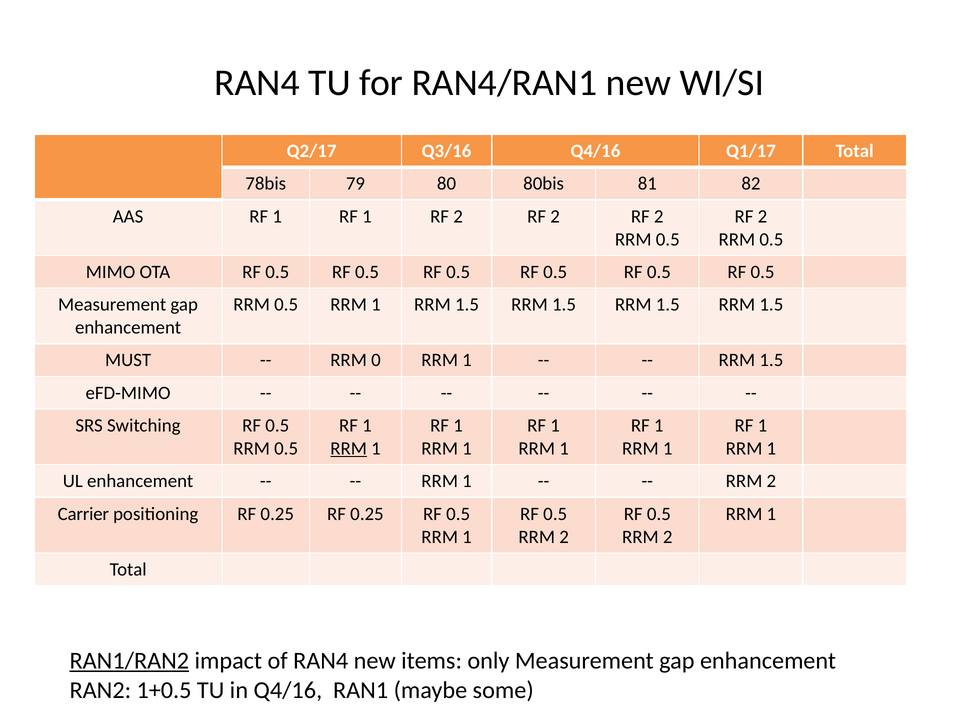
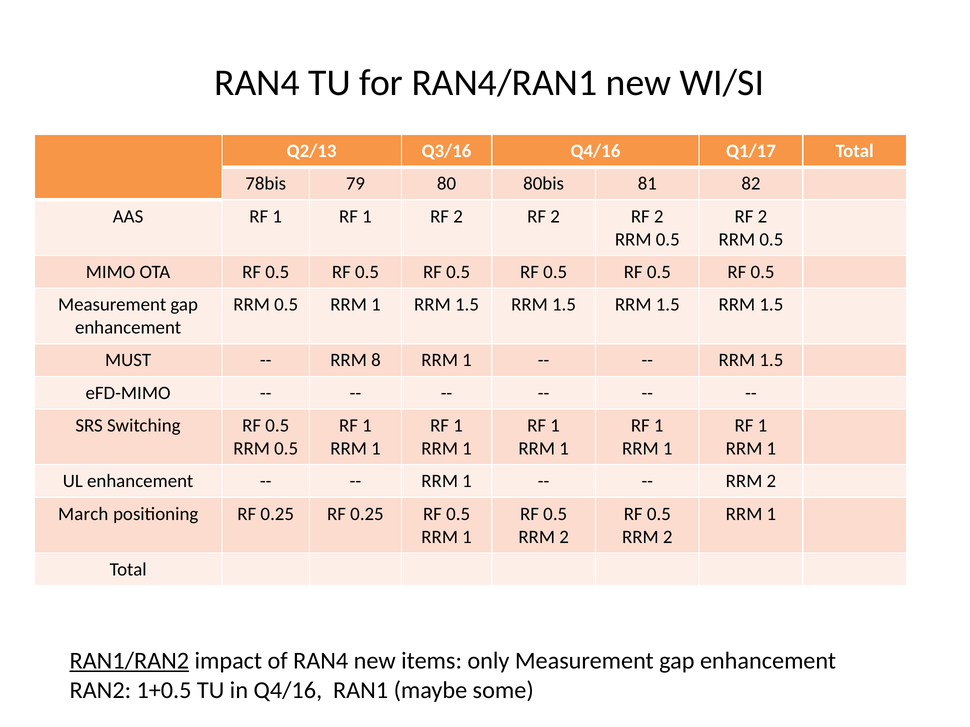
Q2/17: Q2/17 -> Q2/13
0: 0 -> 8
RRM at (349, 449) underline: present -> none
Carrier: Carrier -> March
